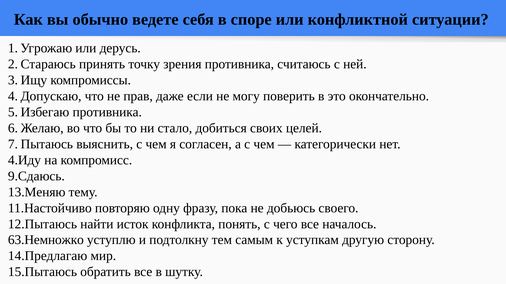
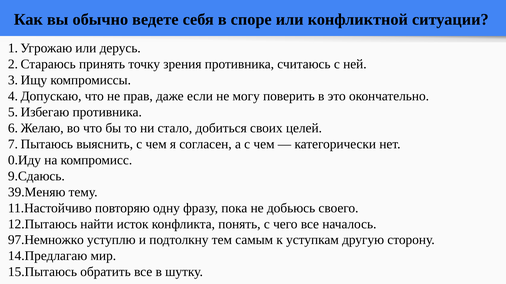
4.Иду: 4.Иду -> 0.Иду
13.Меняю: 13.Меняю -> 39.Меняю
63.Немножко: 63.Немножко -> 97.Немножко
